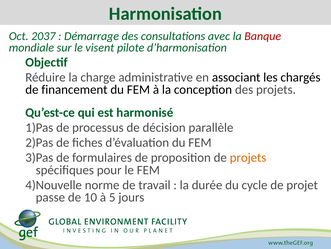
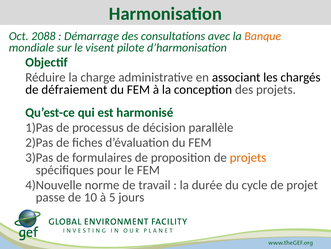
2037: 2037 -> 2088
Banque colour: red -> orange
financement: financement -> défraiement
